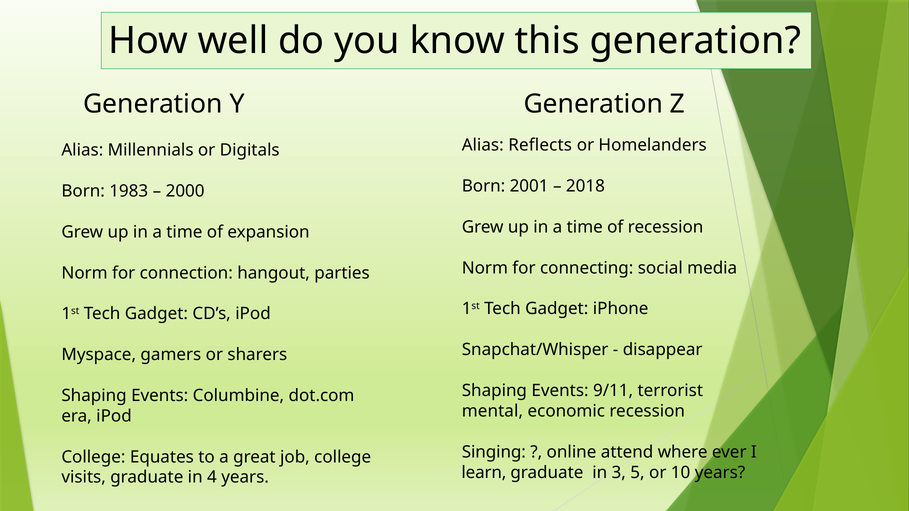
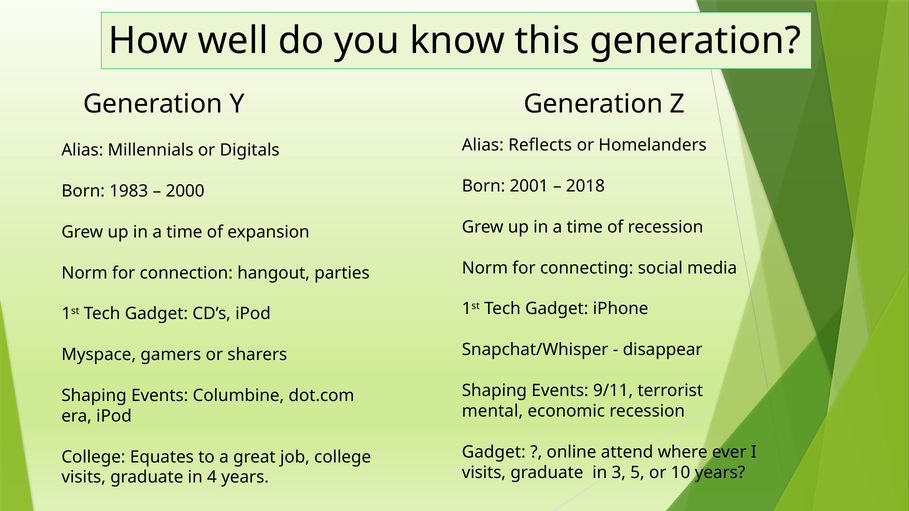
Singing at (494, 452): Singing -> Gadget
learn at (484, 473): learn -> visits
